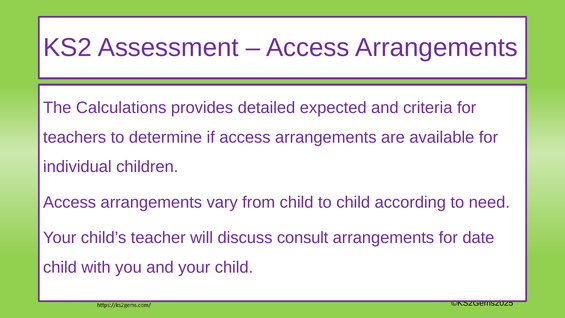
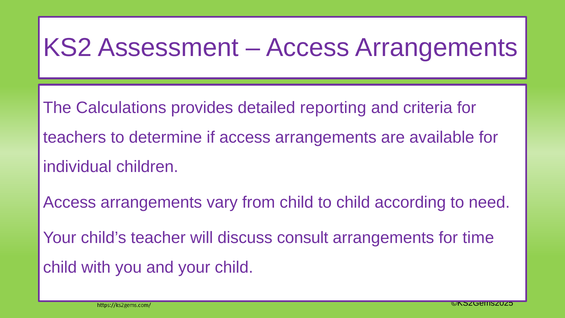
expected: expected -> reporting
date: date -> time
